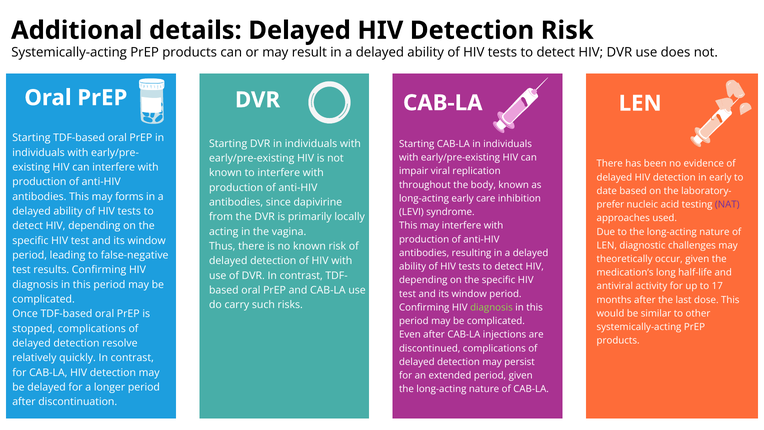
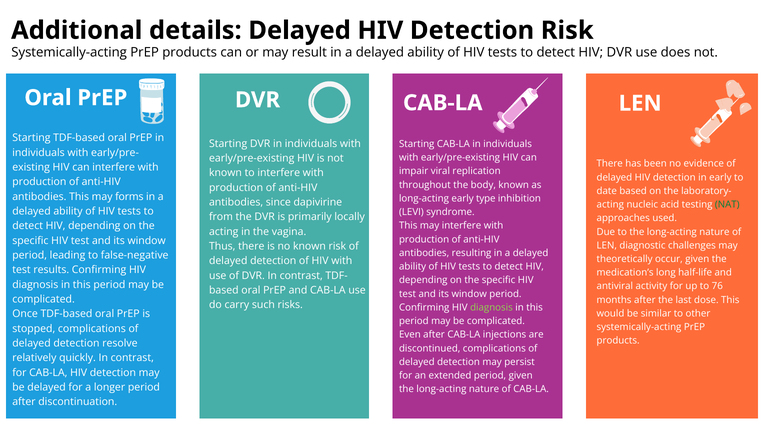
care: care -> type
prefer at (610, 204): prefer -> acting
NAT colour: purple -> green
17: 17 -> 76
